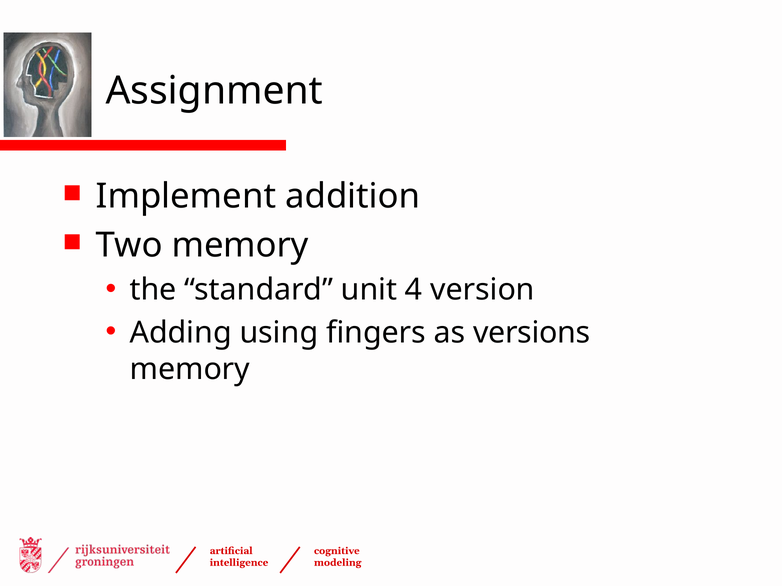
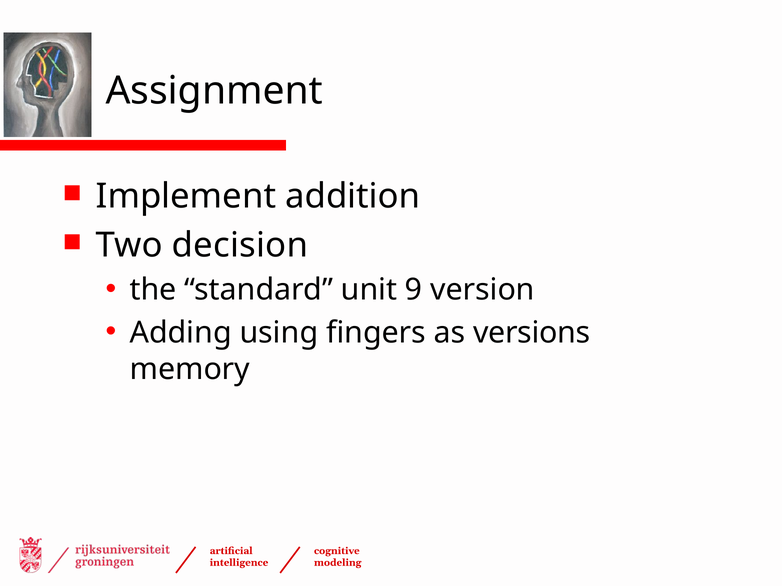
Two memory: memory -> decision
4: 4 -> 9
